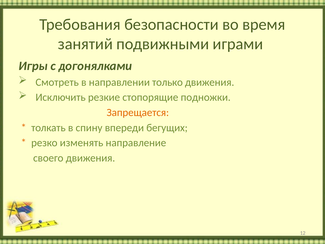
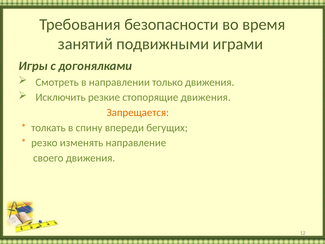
стопорящие подножки: подножки -> движения
